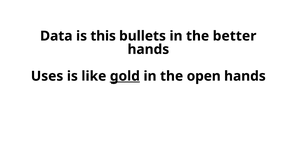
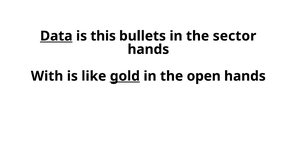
Data underline: none -> present
better: better -> sector
Uses: Uses -> With
